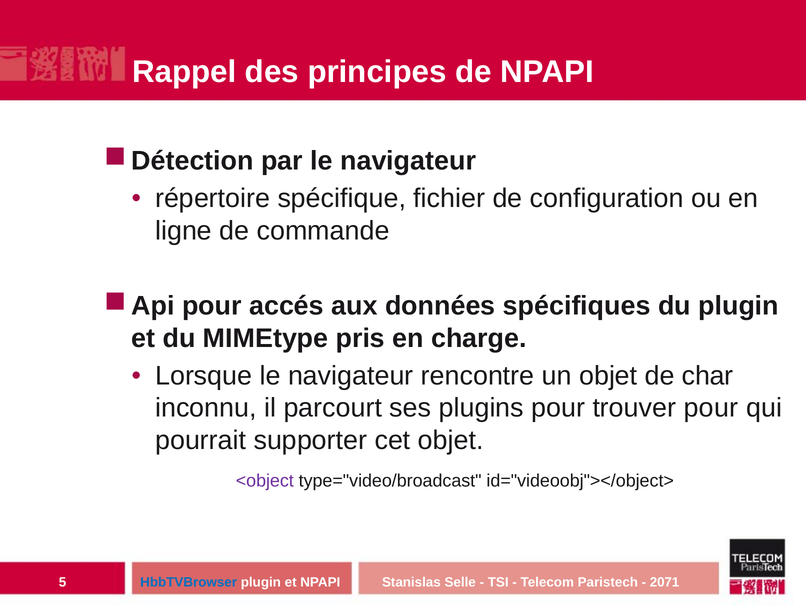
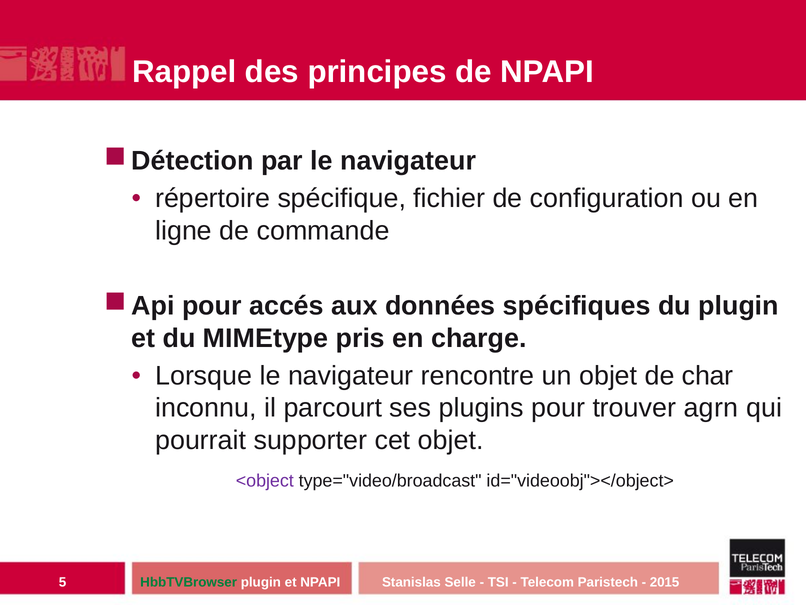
trouver pour: pour -> agrn
HbbTVBrowser colour: blue -> green
2071: 2071 -> 2015
